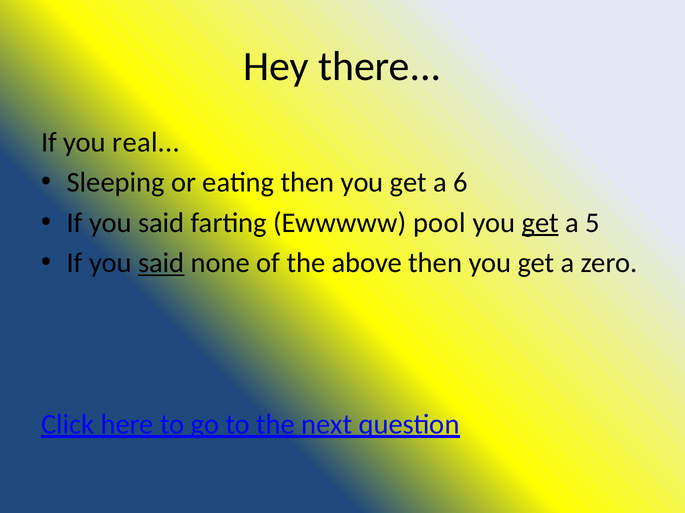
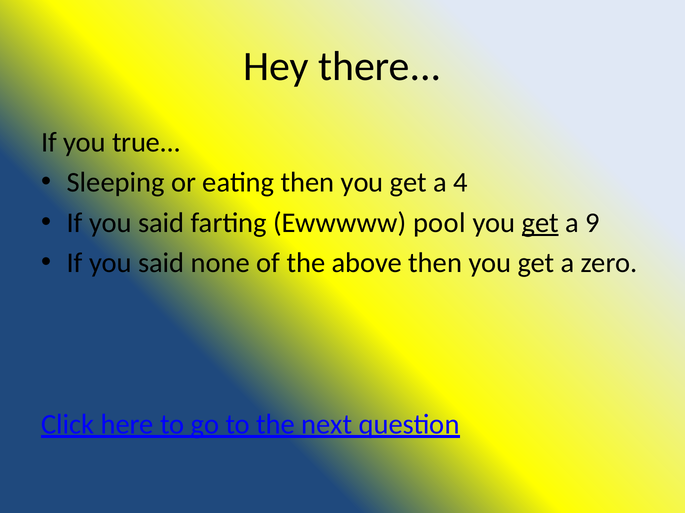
real: real -> true
6: 6 -> 4
5: 5 -> 9
said at (161, 263) underline: present -> none
